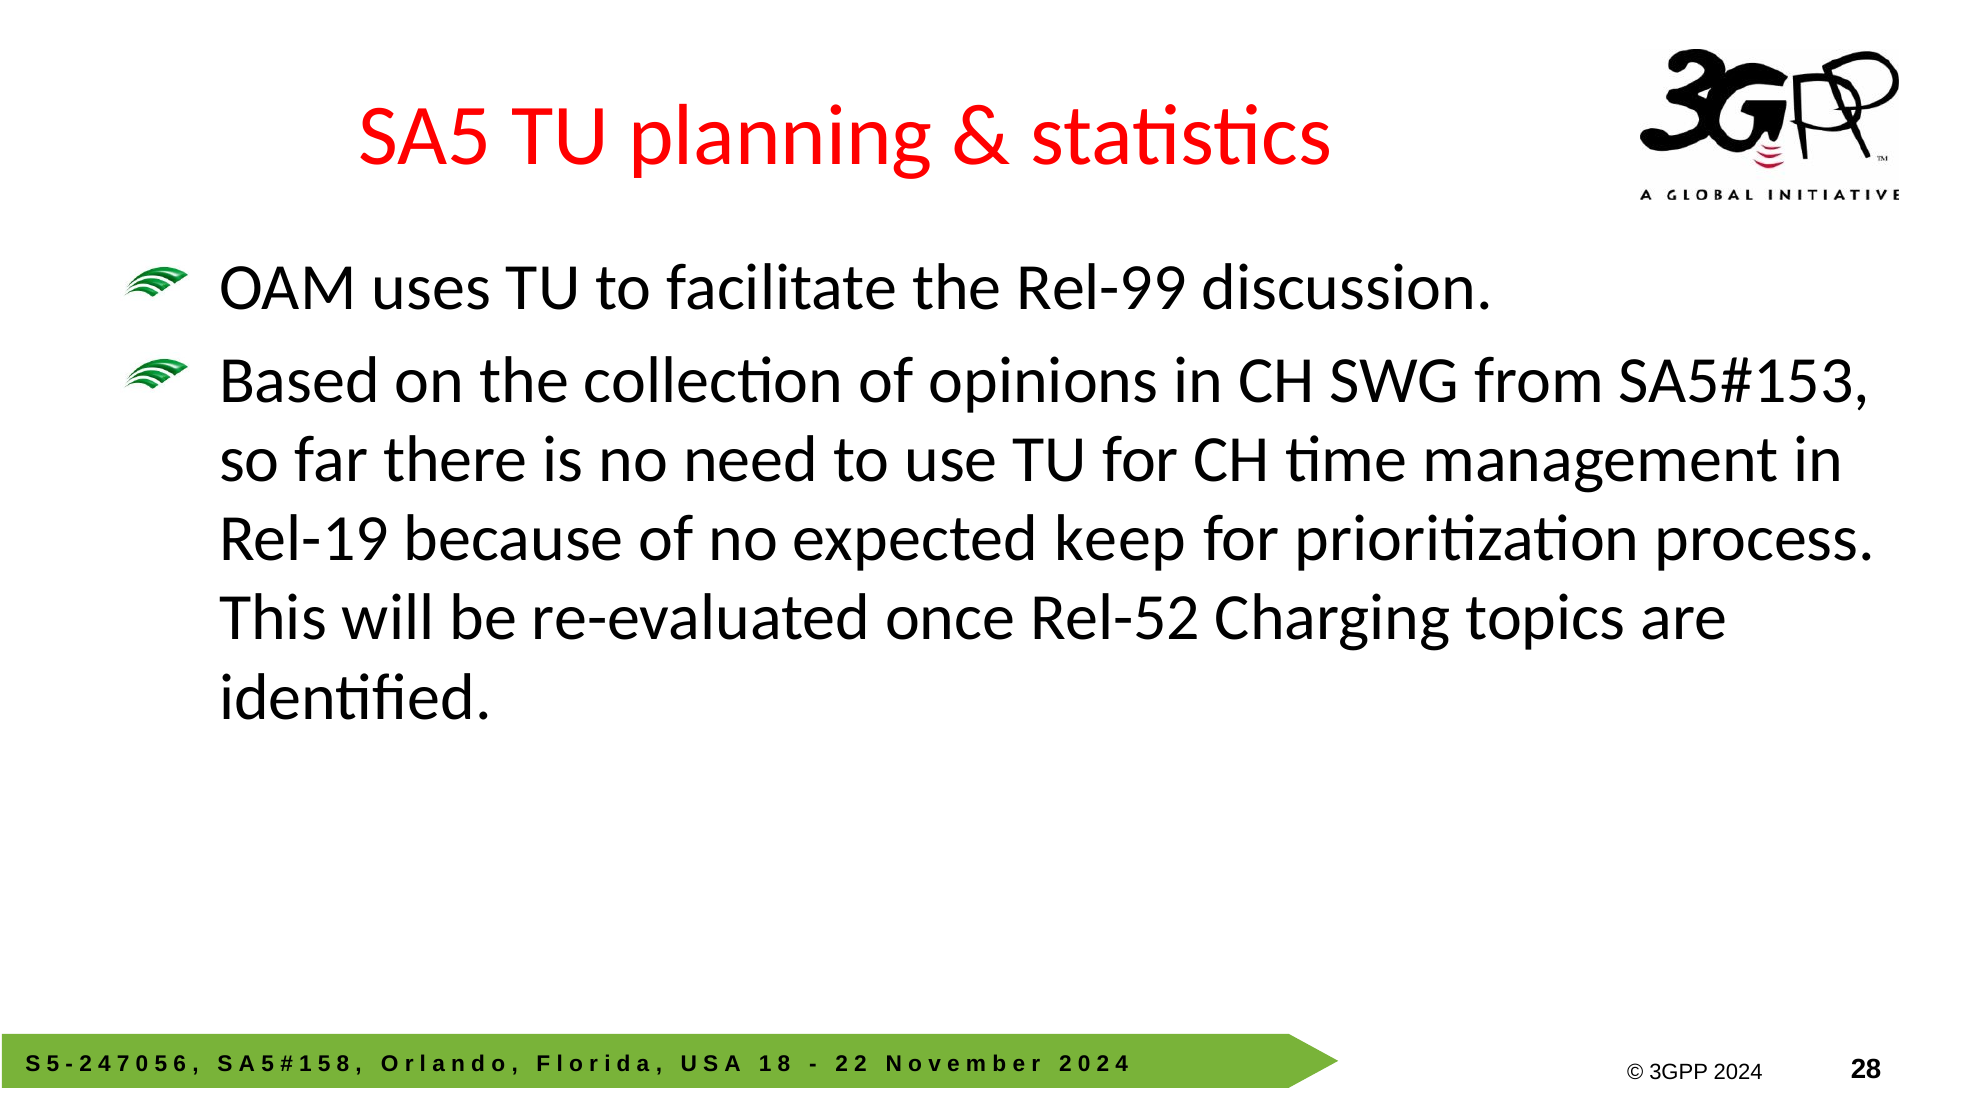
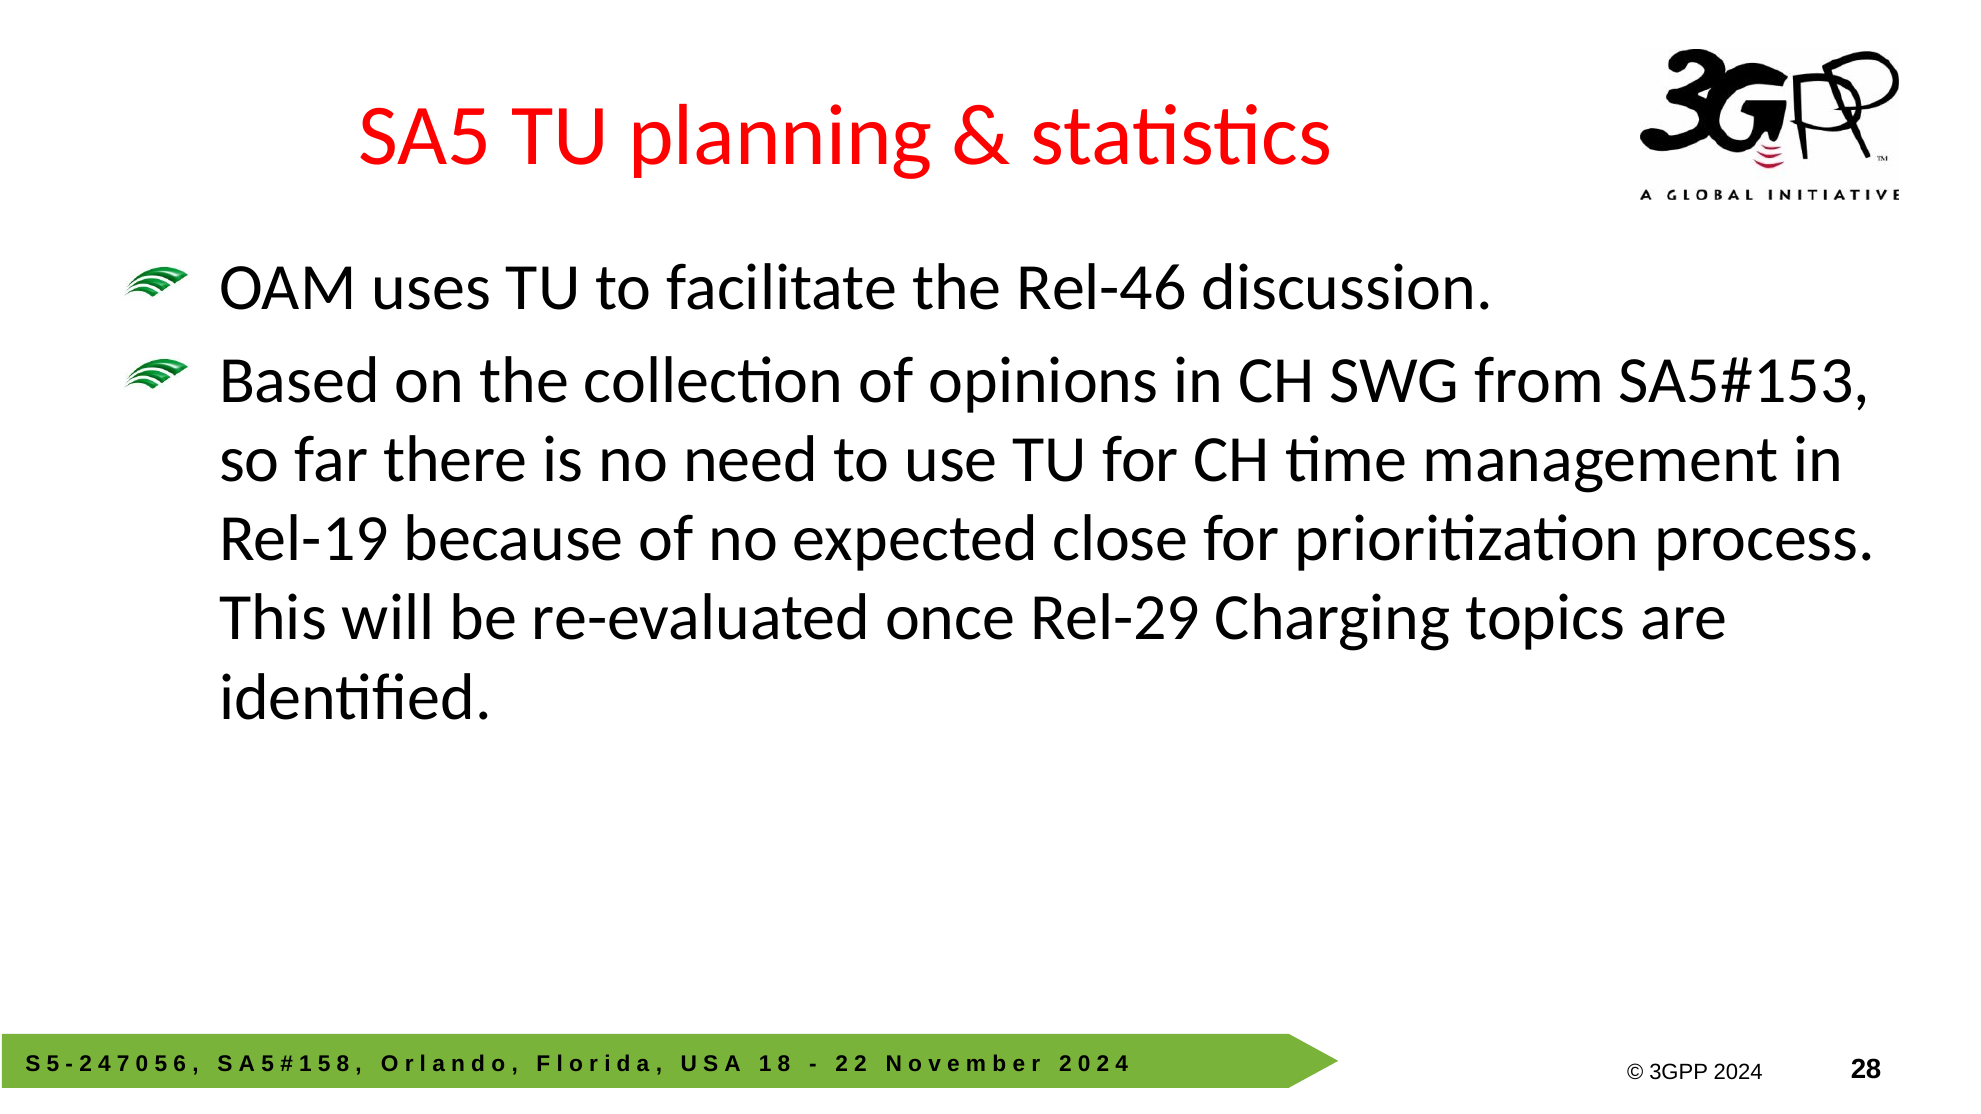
Rel-99: Rel-99 -> Rel-46
keep: keep -> close
Rel-52: Rel-52 -> Rel-29
